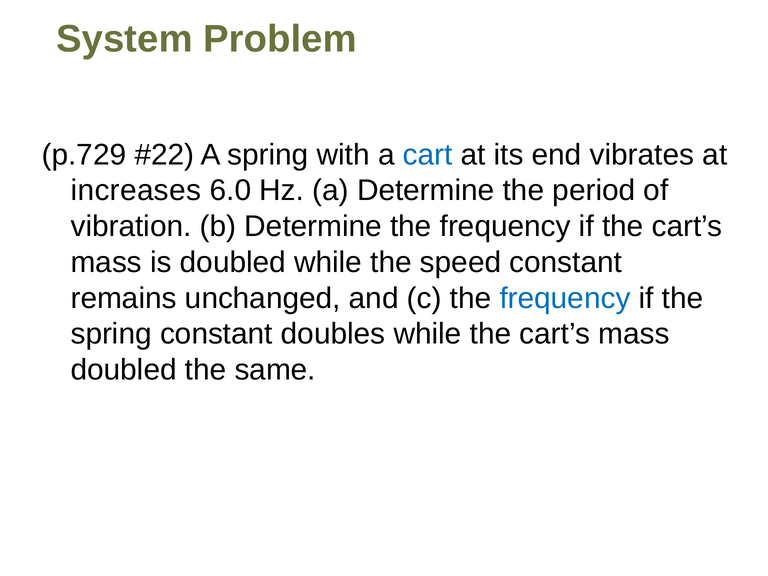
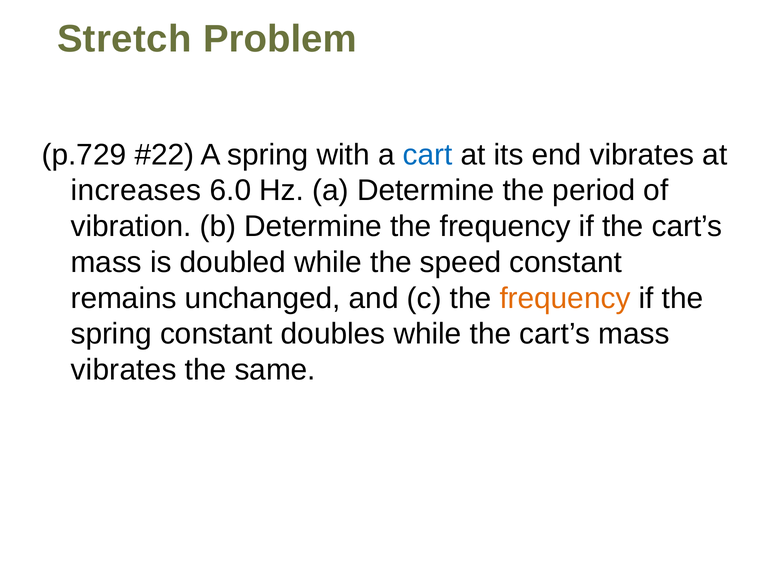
System: System -> Stretch
frequency at (565, 298) colour: blue -> orange
doubled at (124, 370): doubled -> vibrates
